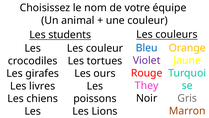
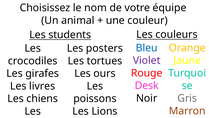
Les couleur: couleur -> posters
They: They -> Desk
